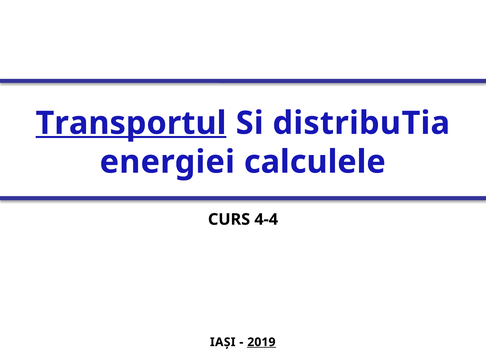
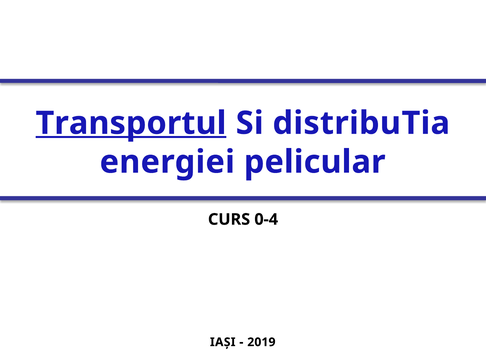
calculele: calculele -> pelicular
4-4: 4-4 -> 0-4
2019 underline: present -> none
